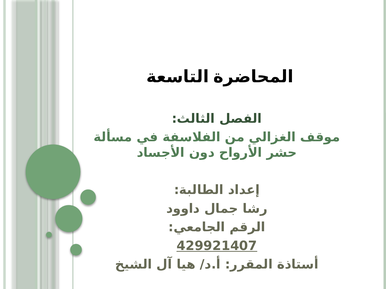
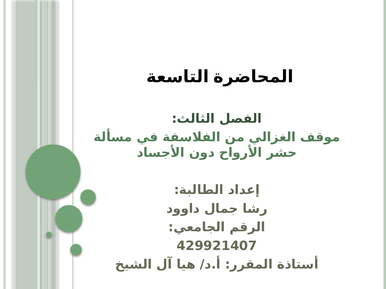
429921407 underline: present -> none
